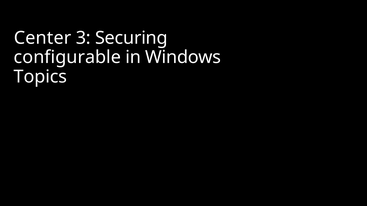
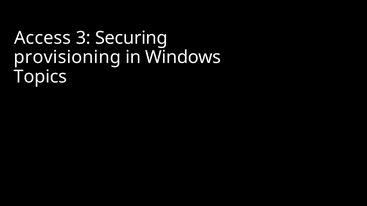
Center: Center -> Access
configurable: configurable -> provisioning
